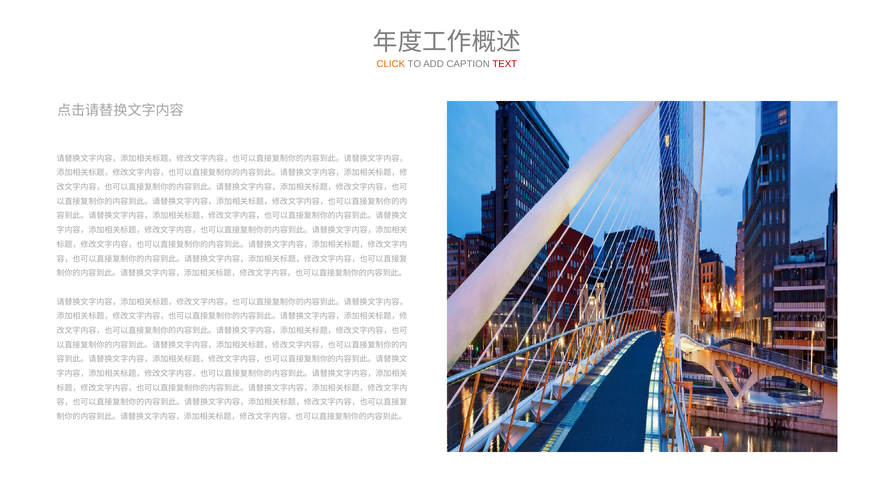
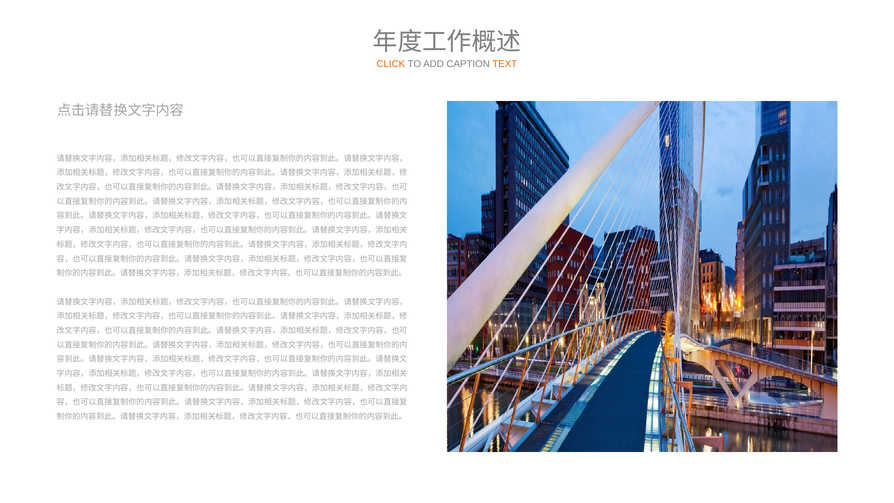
TEXT colour: red -> orange
